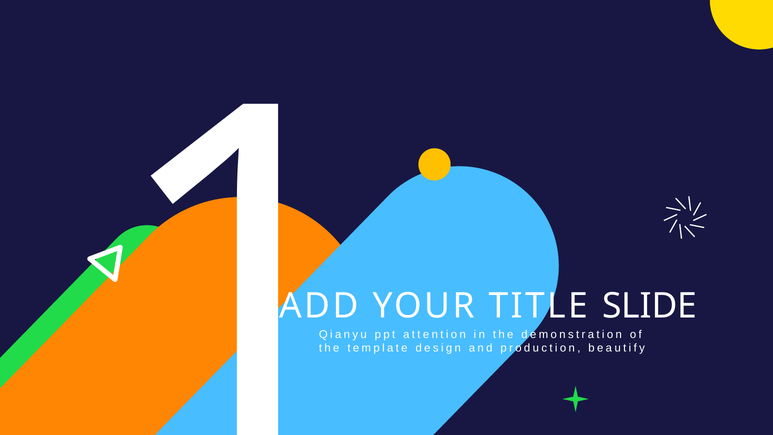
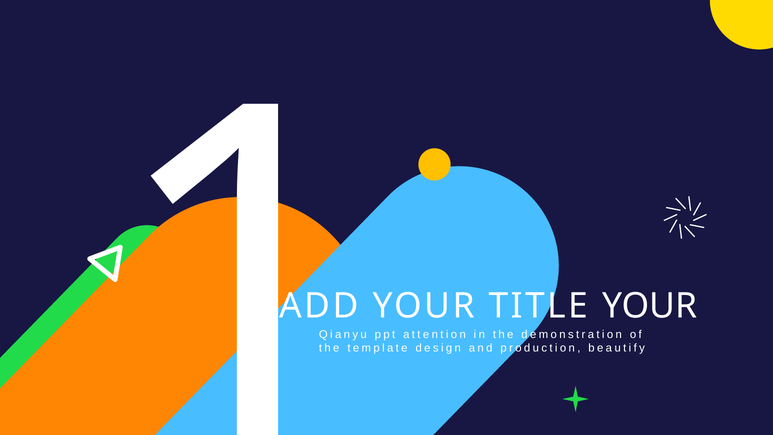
TITLE SLIDE: SLIDE -> YOUR
